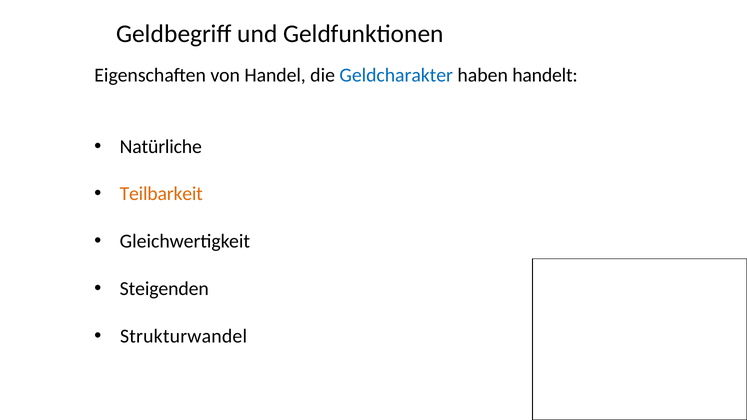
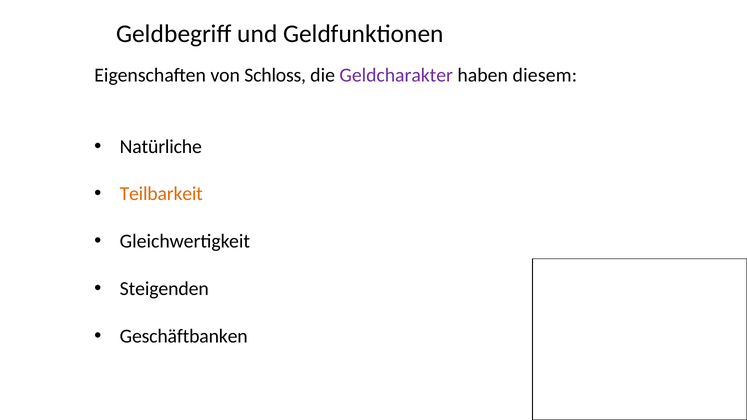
Handel: Handel -> Schloss
Geldcharakter colour: blue -> purple
handelt: handelt -> diesem
Strukturwandel: Strukturwandel -> Geschäftbanken
